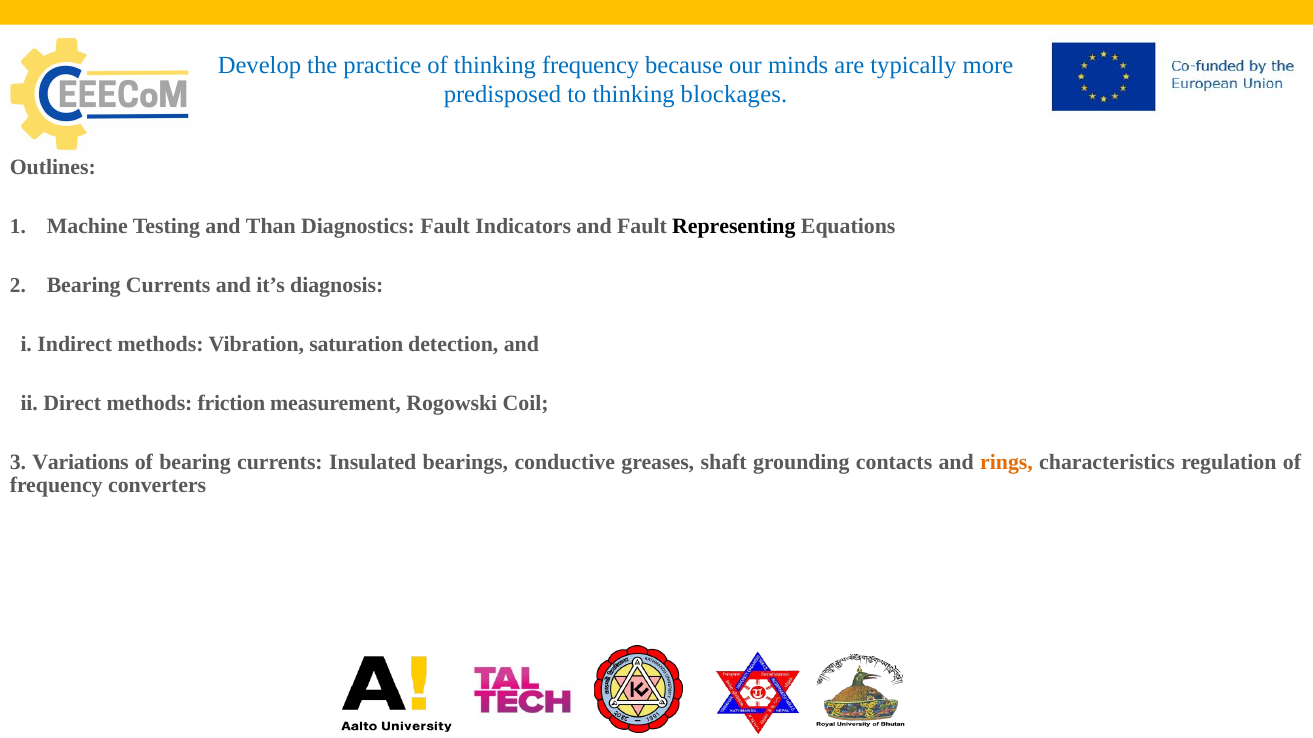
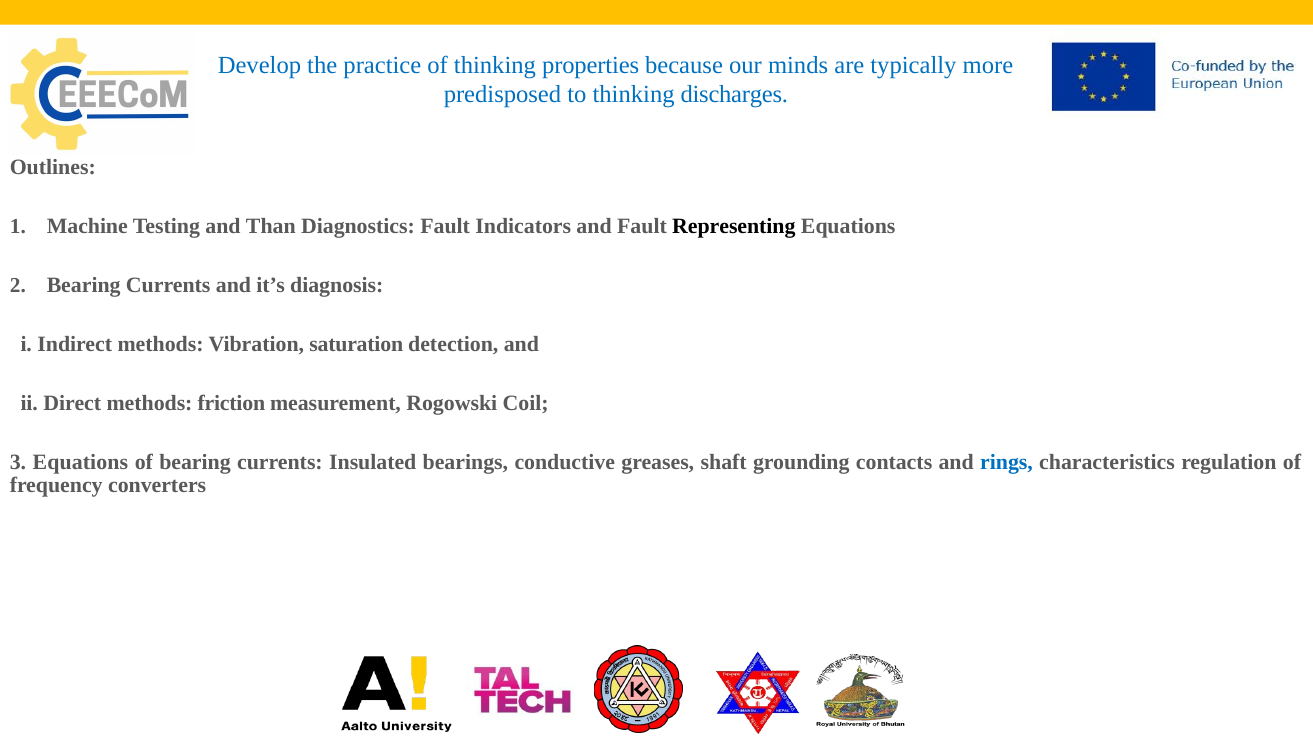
thinking frequency: frequency -> properties
blockages: blockages -> discharges
3 Variations: Variations -> Equations
rings colour: orange -> blue
